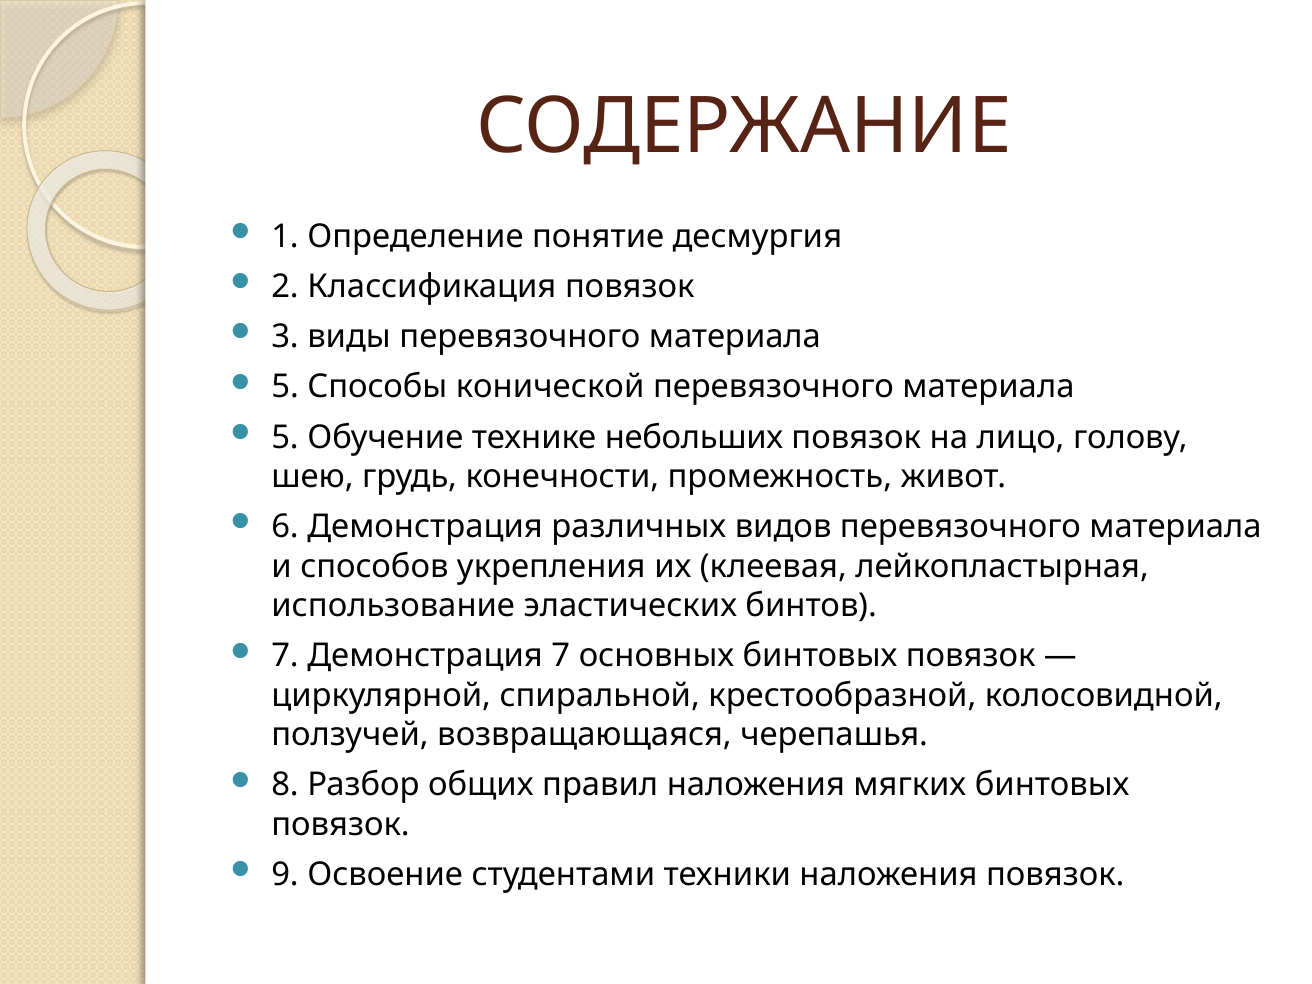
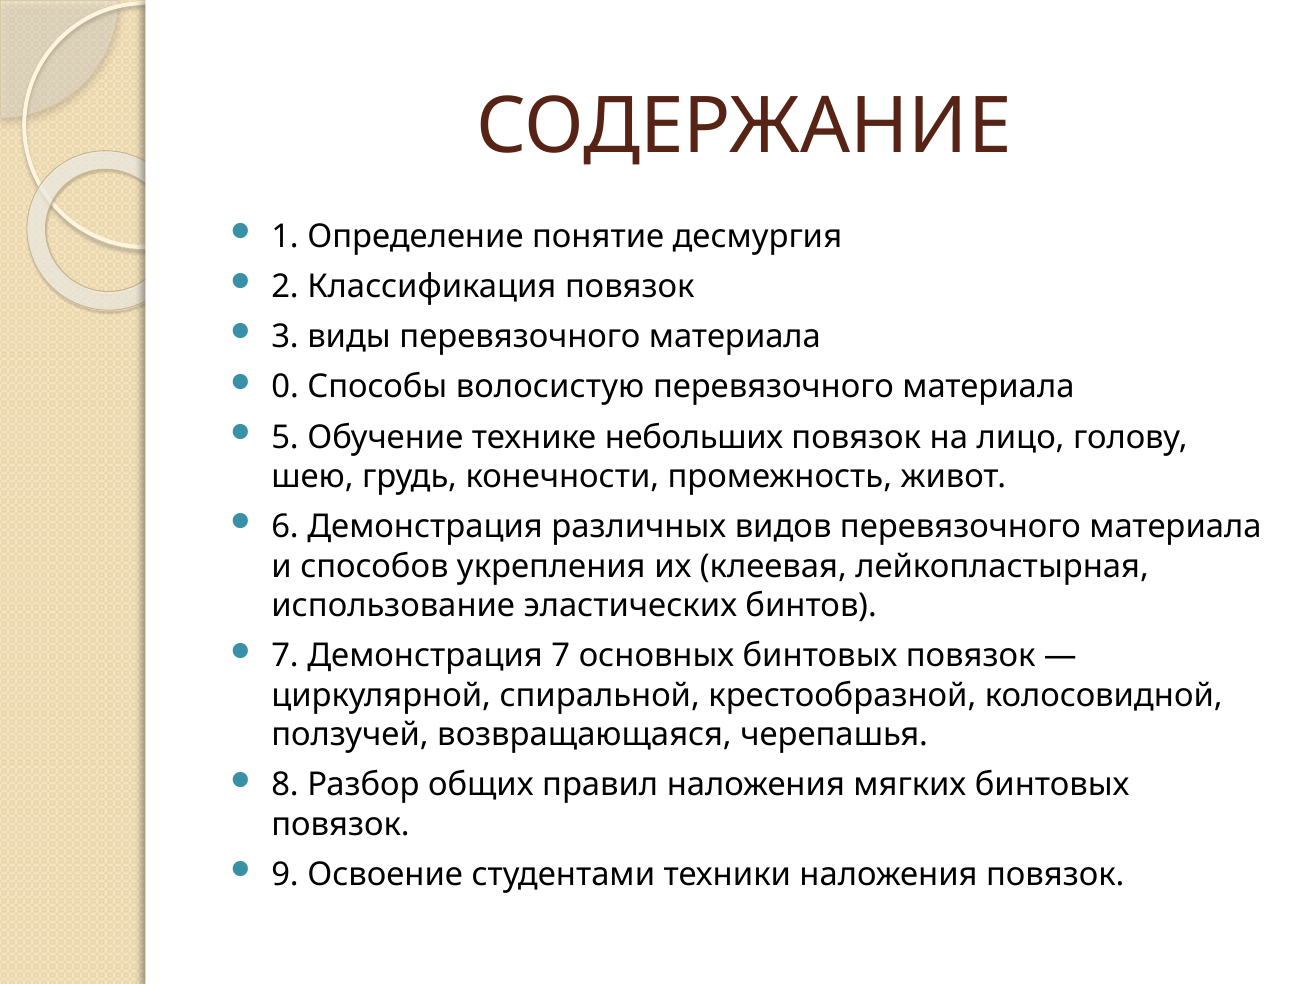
5 at (285, 387): 5 -> 0
конической: конической -> волосистую
